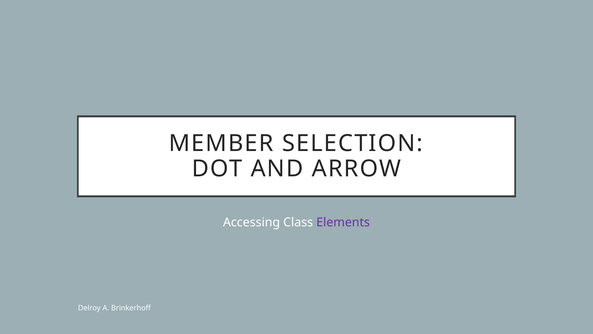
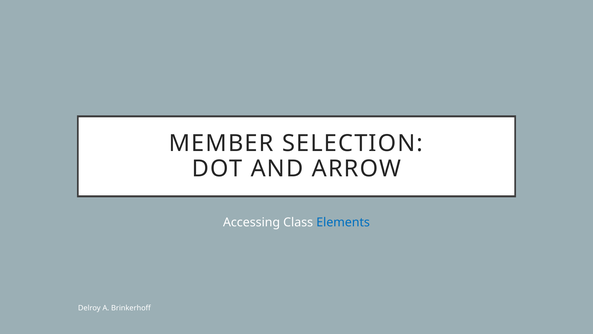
Elements colour: purple -> blue
